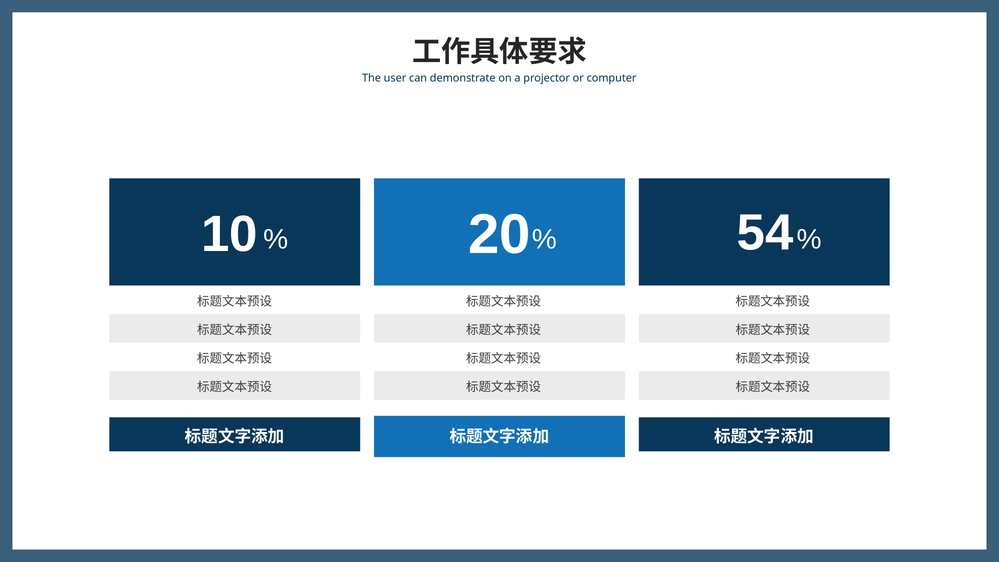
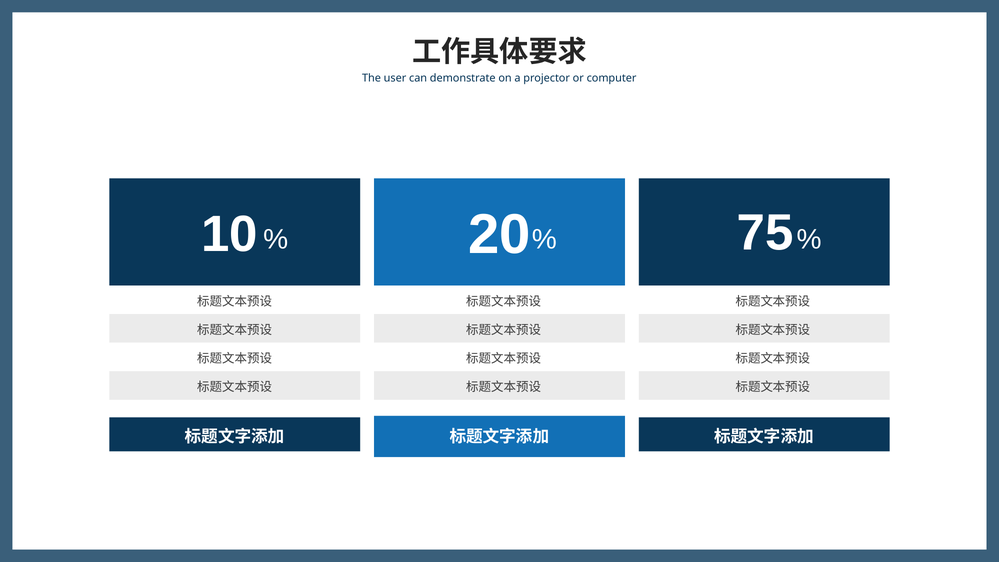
54: 54 -> 75
